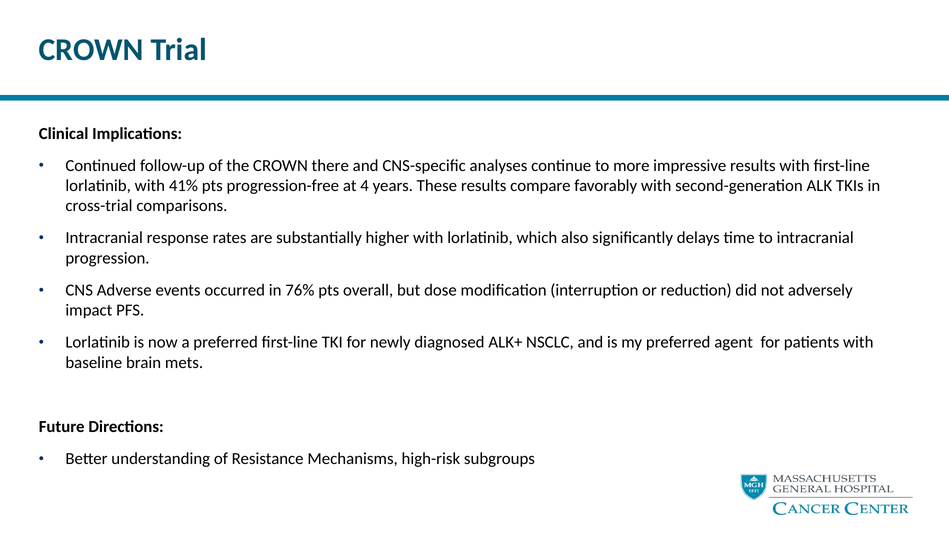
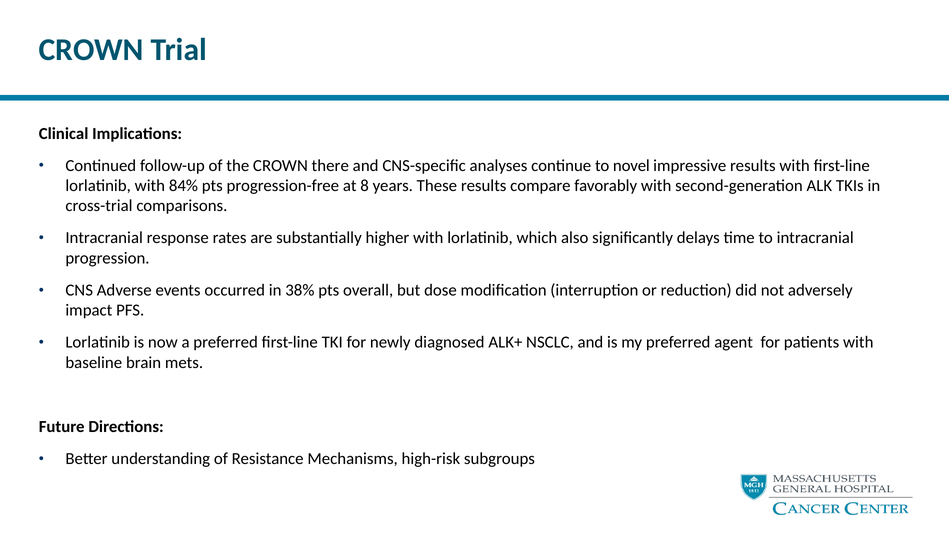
more: more -> novel
41%: 41% -> 84%
4: 4 -> 8
76%: 76% -> 38%
